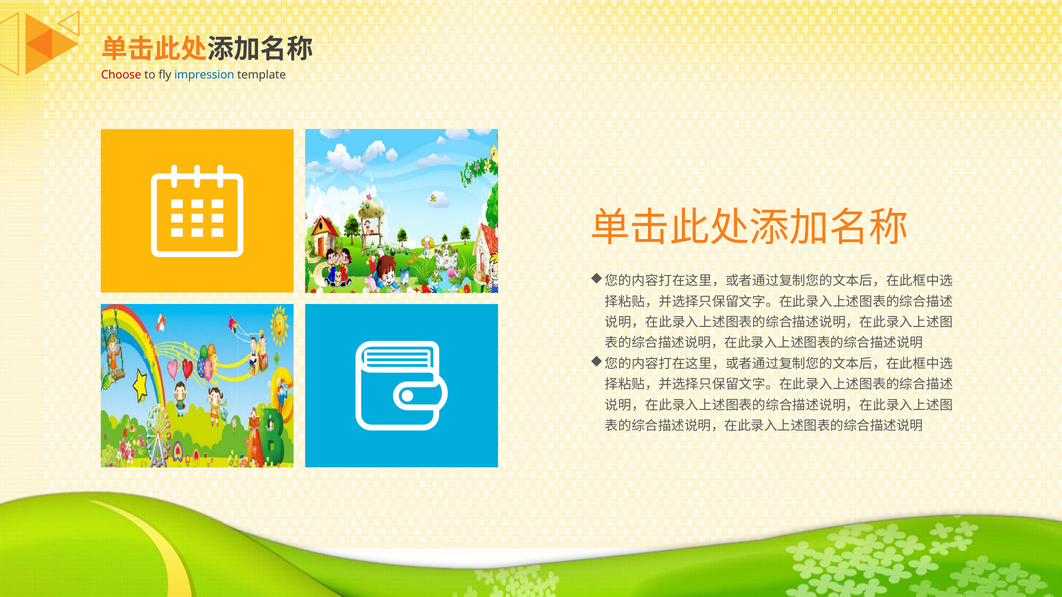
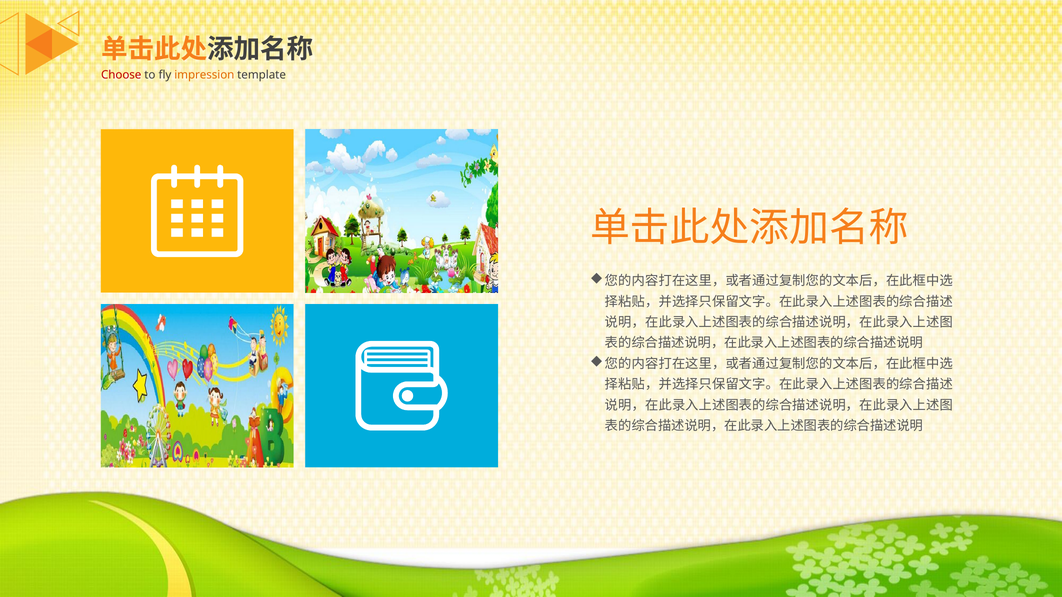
impression colour: blue -> orange
